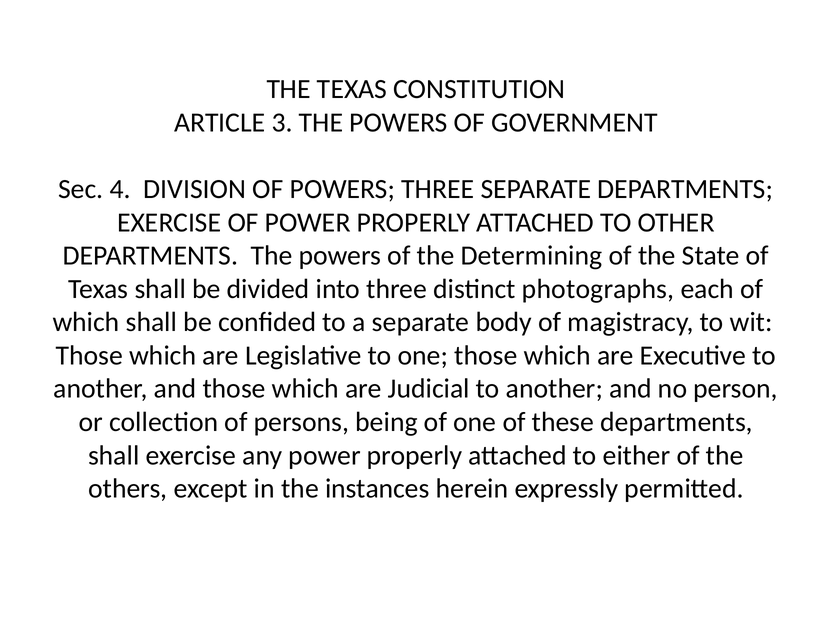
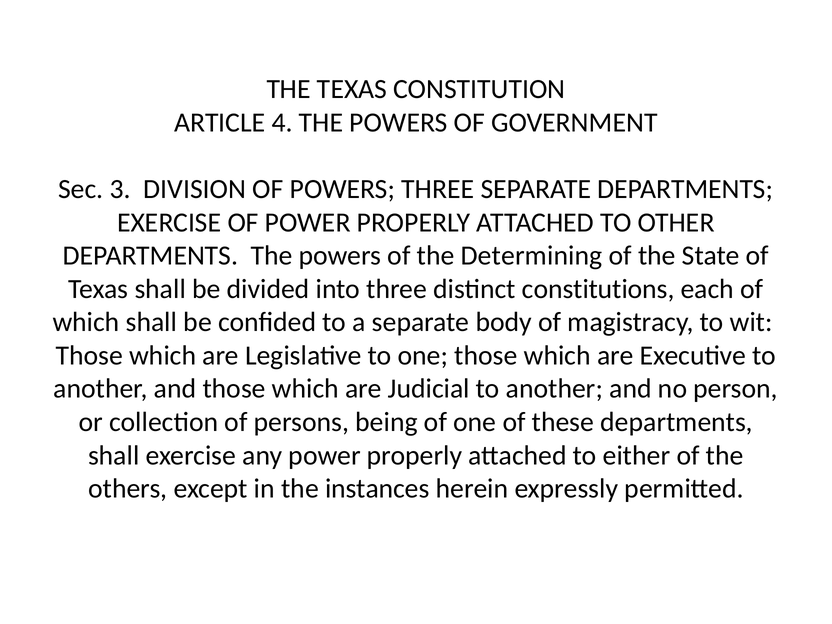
3: 3 -> 4
4: 4 -> 3
photographs: photographs -> constitutions
